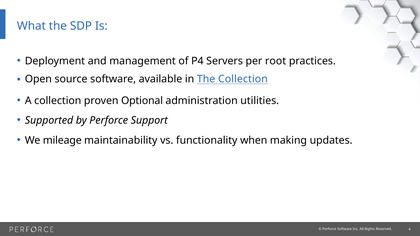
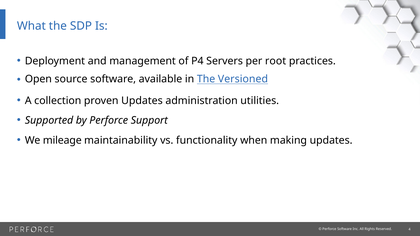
The Collection: Collection -> Versioned
proven Optional: Optional -> Updates
